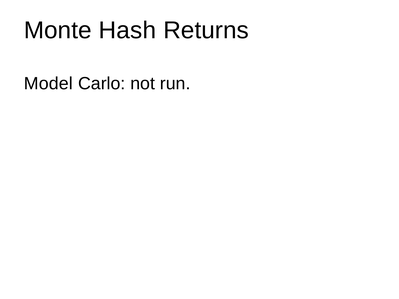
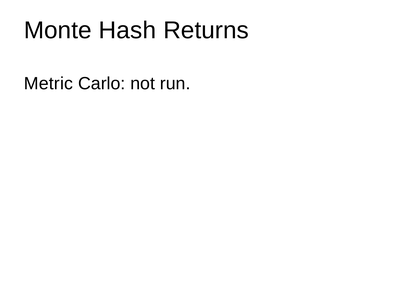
Model: Model -> Metric
